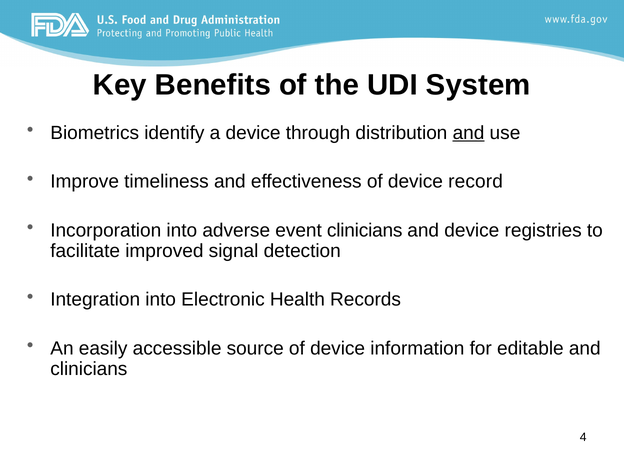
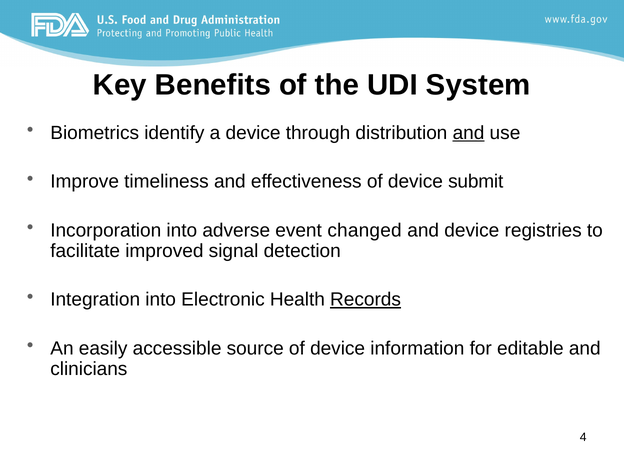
record: record -> submit
event clinicians: clinicians -> changed
Records underline: none -> present
